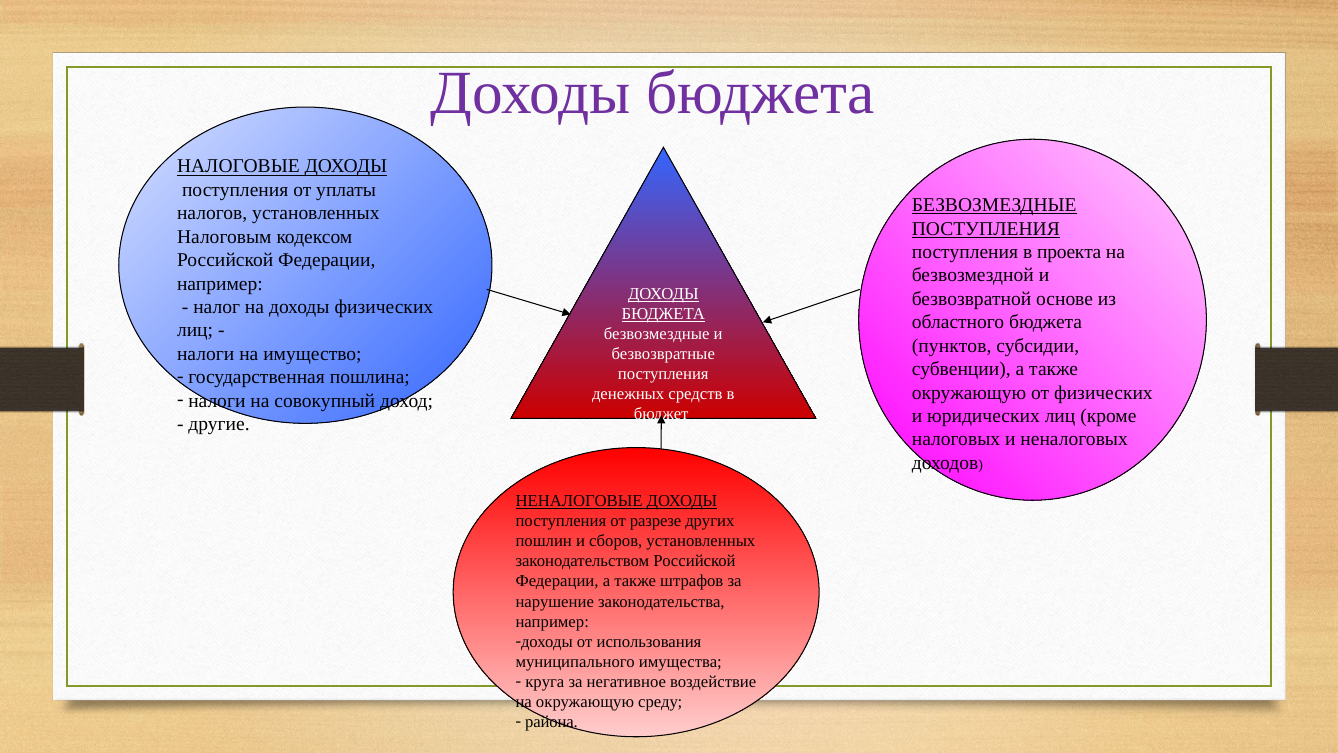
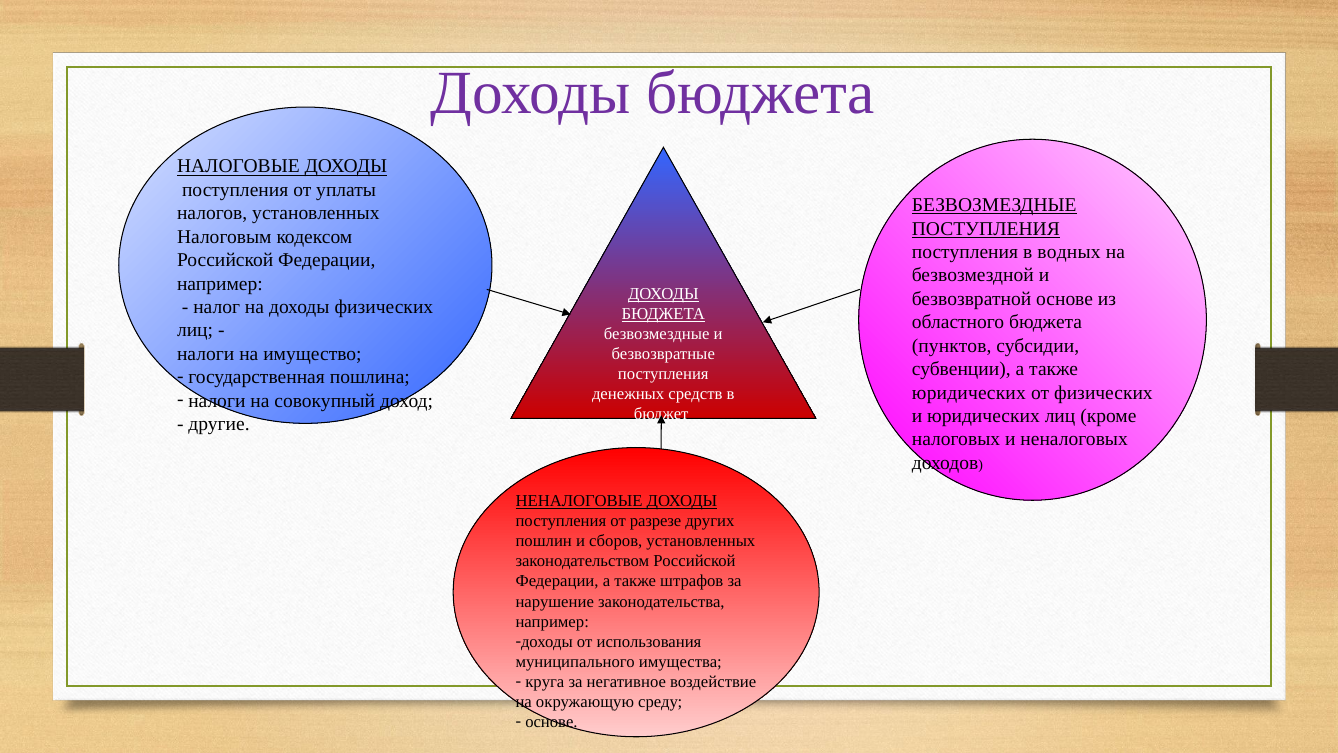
проекта: проекта -> водных
окружающую at (969, 392): окружающую -> юридических
района at (552, 722): района -> основе
